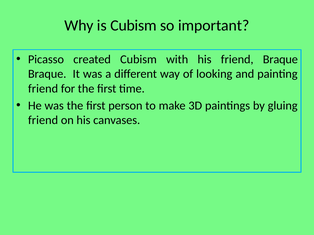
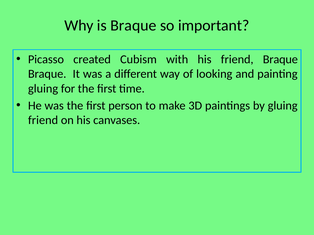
is Cubism: Cubism -> Braque
friend at (43, 89): friend -> gluing
